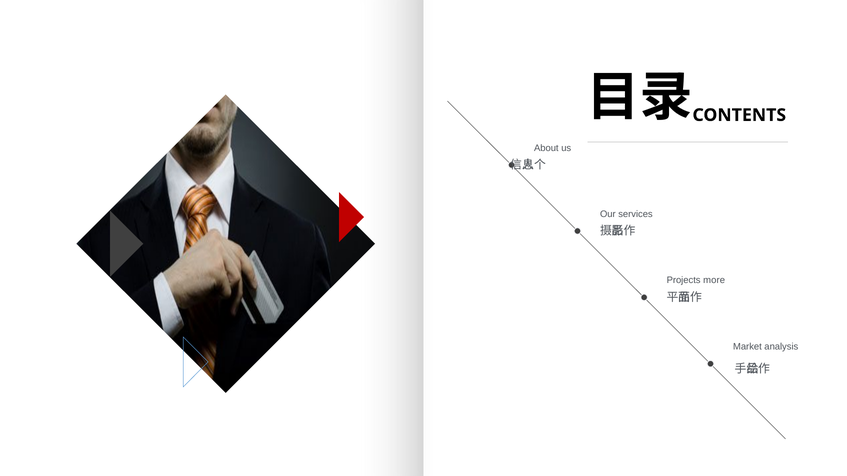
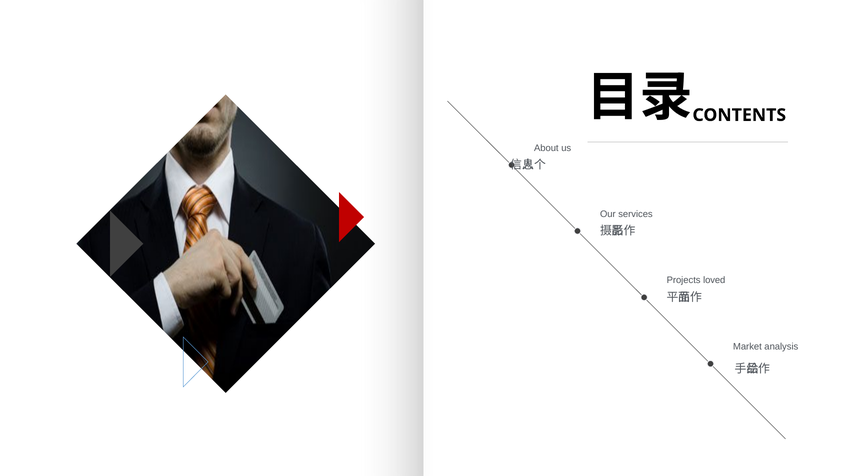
more: more -> loved
